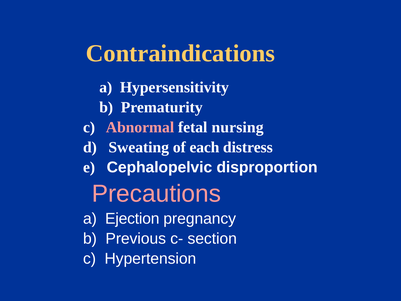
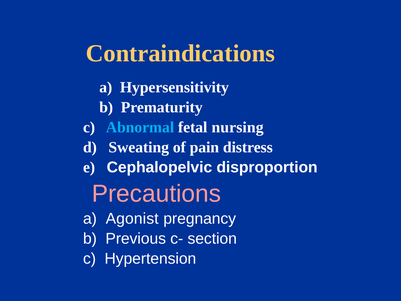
Abnormal colour: pink -> light blue
each: each -> pain
Ejection: Ejection -> Agonist
